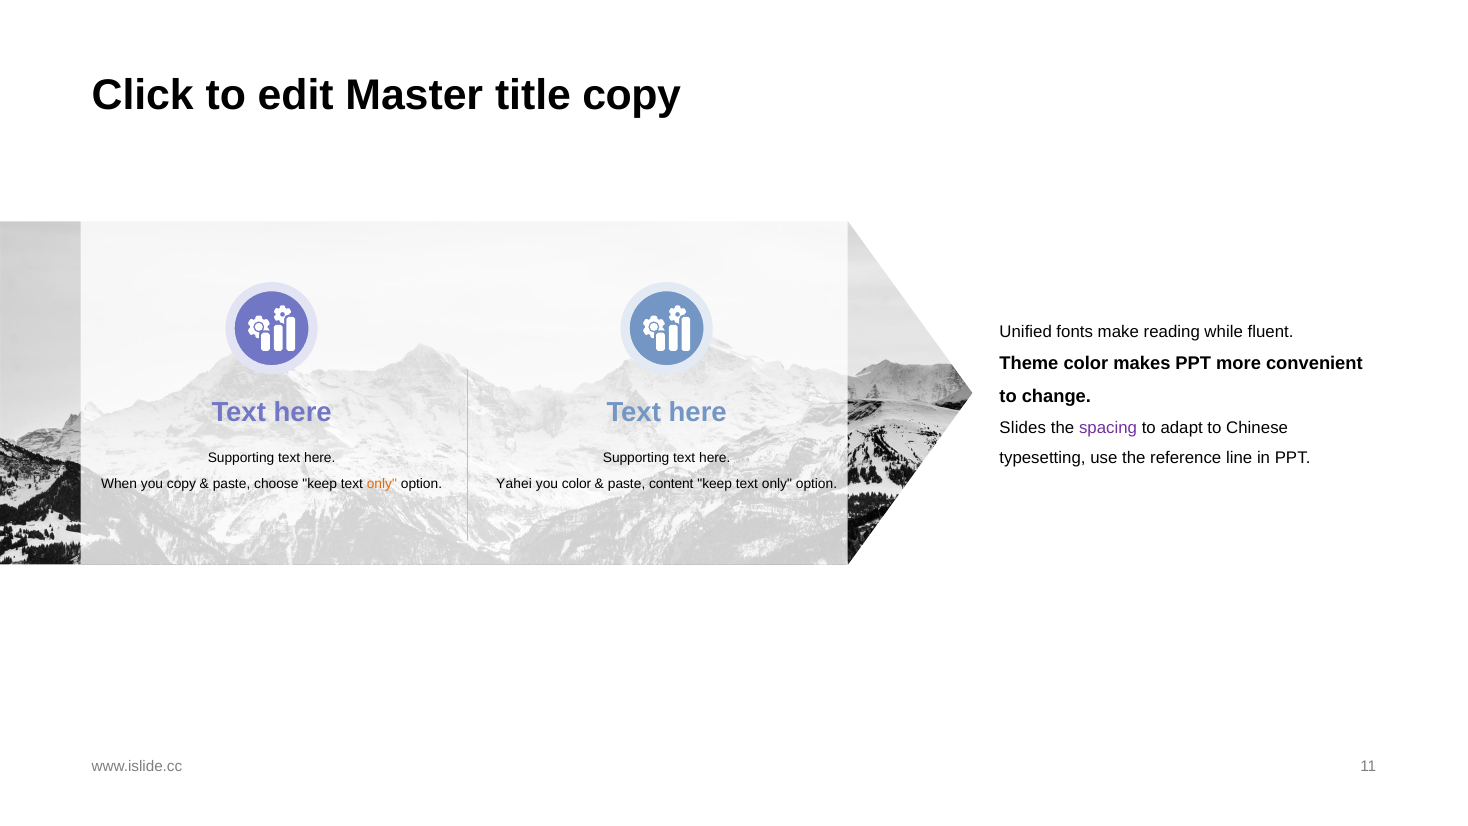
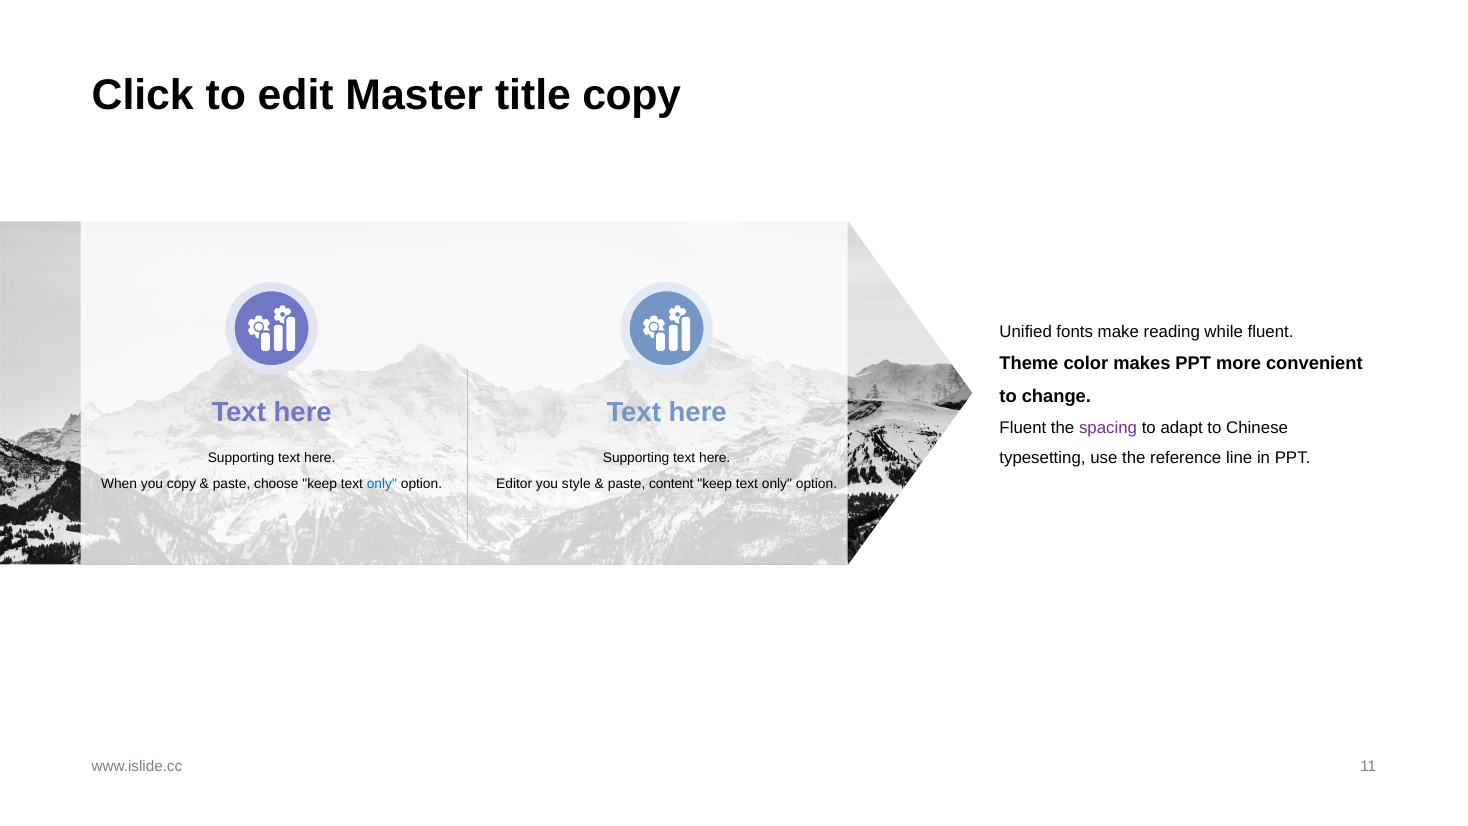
Slides at (1023, 428): Slides -> Fluent
only at (382, 484) colour: orange -> blue
Yahei: Yahei -> Editor
you color: color -> style
